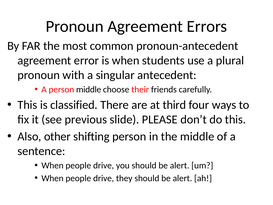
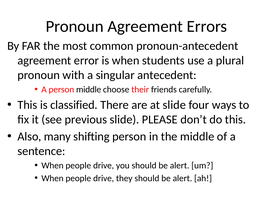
at third: third -> slide
other: other -> many
